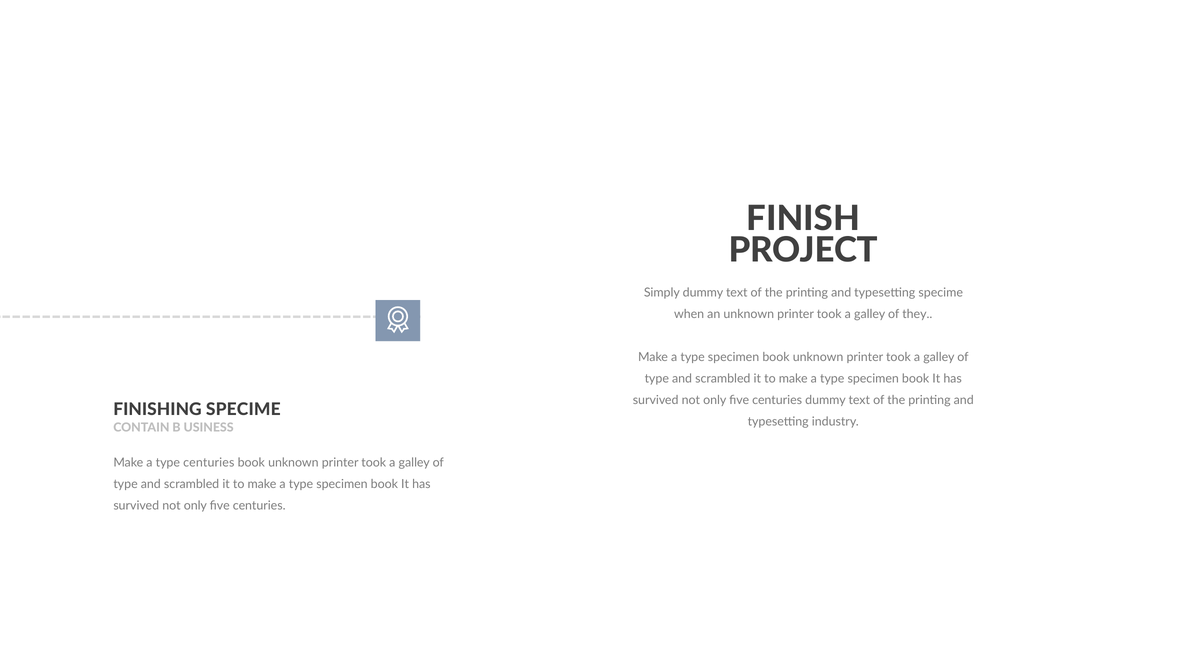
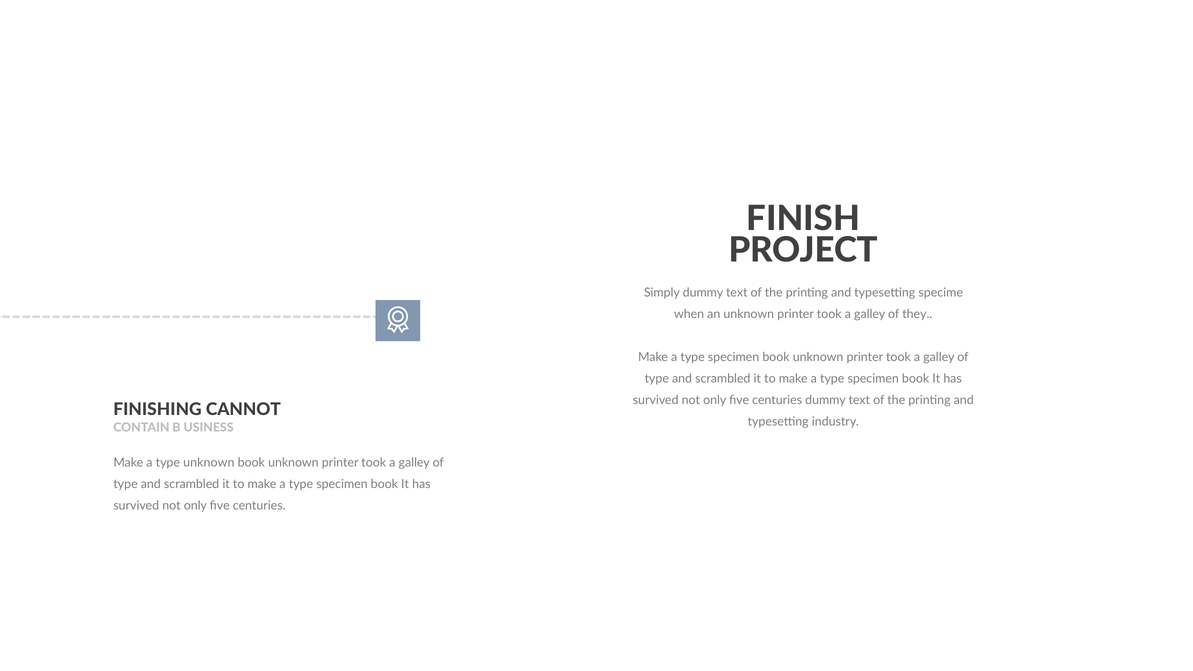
FINISHING SPECIME: SPECIME -> CANNOT
type centuries: centuries -> unknown
